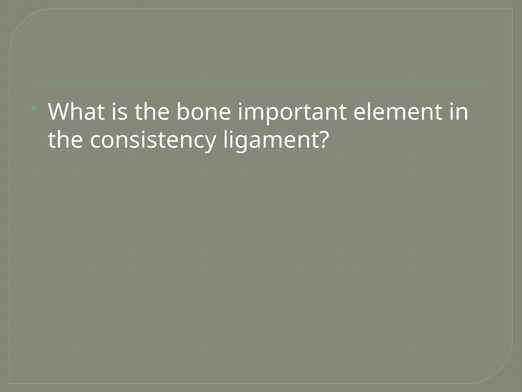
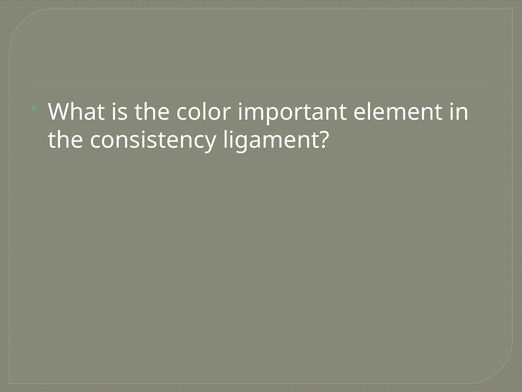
bone: bone -> color
